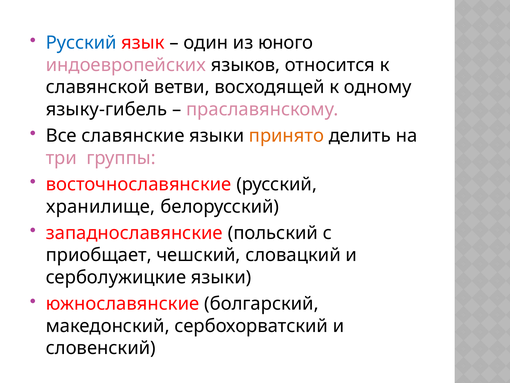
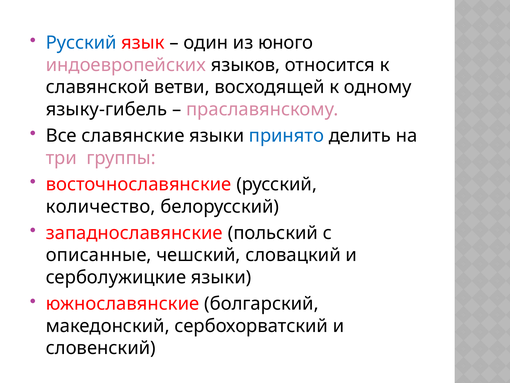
принято colour: orange -> blue
хранилище: хранилище -> количество
приобщает: приобщает -> описанные
